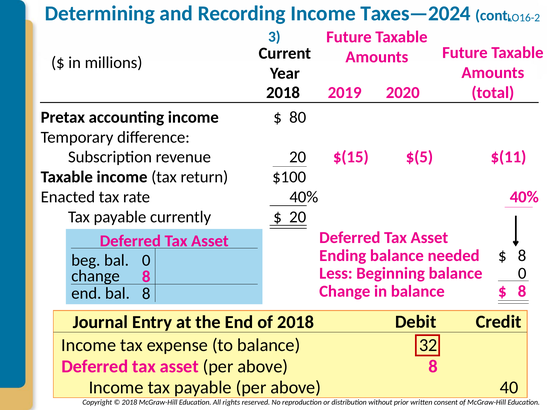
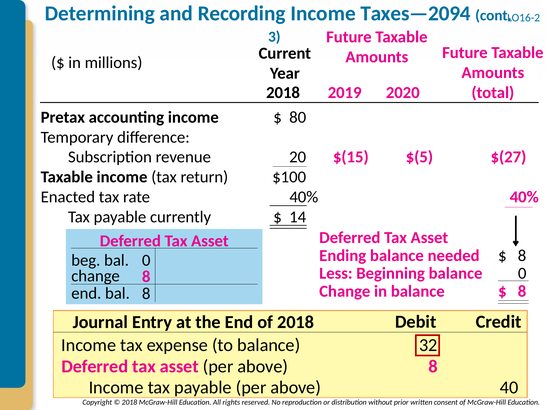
Taxes—2024: Taxes—2024 -> Taxes—2094
$(11: $(11 -> $(27
20 at (298, 217): 20 -> 14
